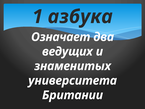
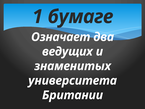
азбука: азбука -> бумаге
